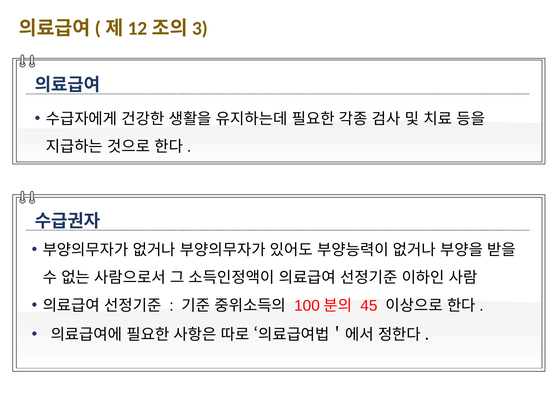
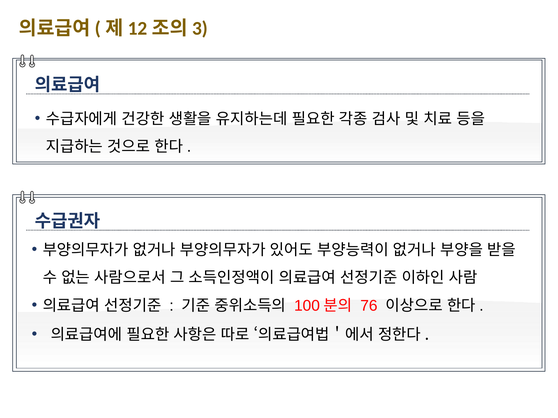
45: 45 -> 76
